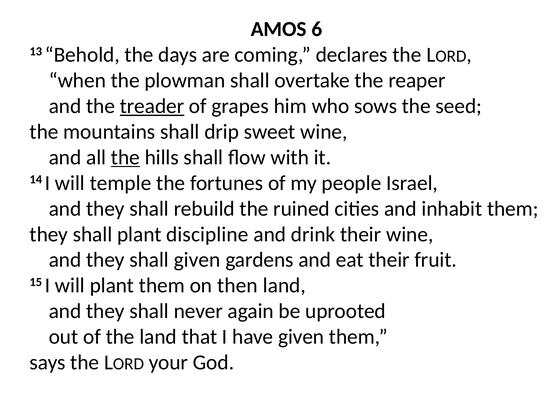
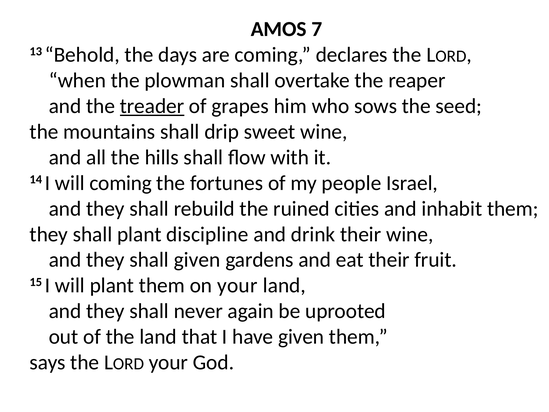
6: 6 -> 7
the at (125, 157) underline: present -> none
will temple: temple -> coming
on then: then -> your
